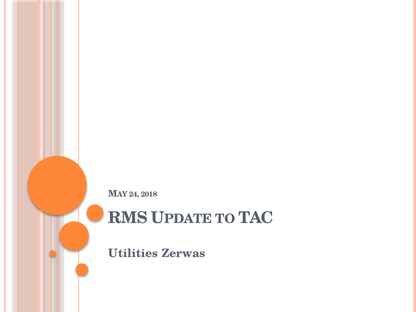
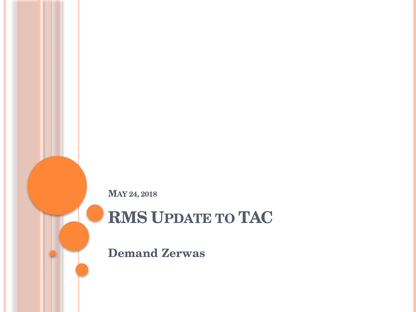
Utilities: Utilities -> Demand
